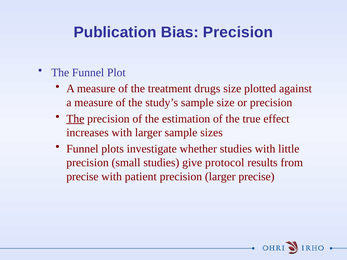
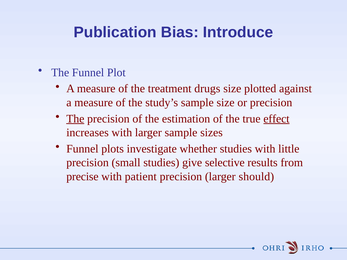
Bias Precision: Precision -> Introduce
effect underline: none -> present
protocol: protocol -> selective
larger precise: precise -> should
